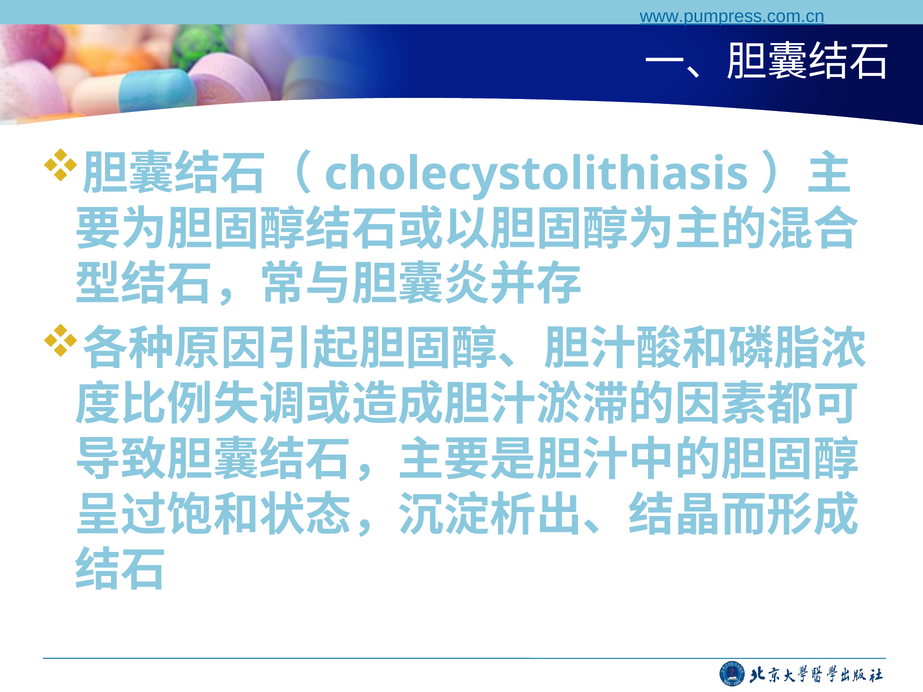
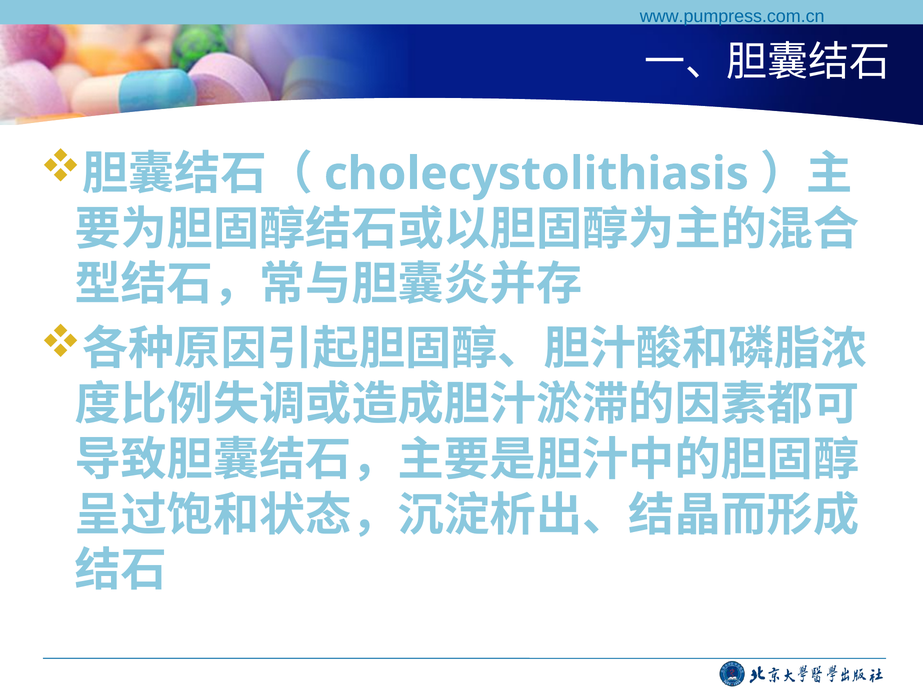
www.pumpress.com.cn underline: present -> none
